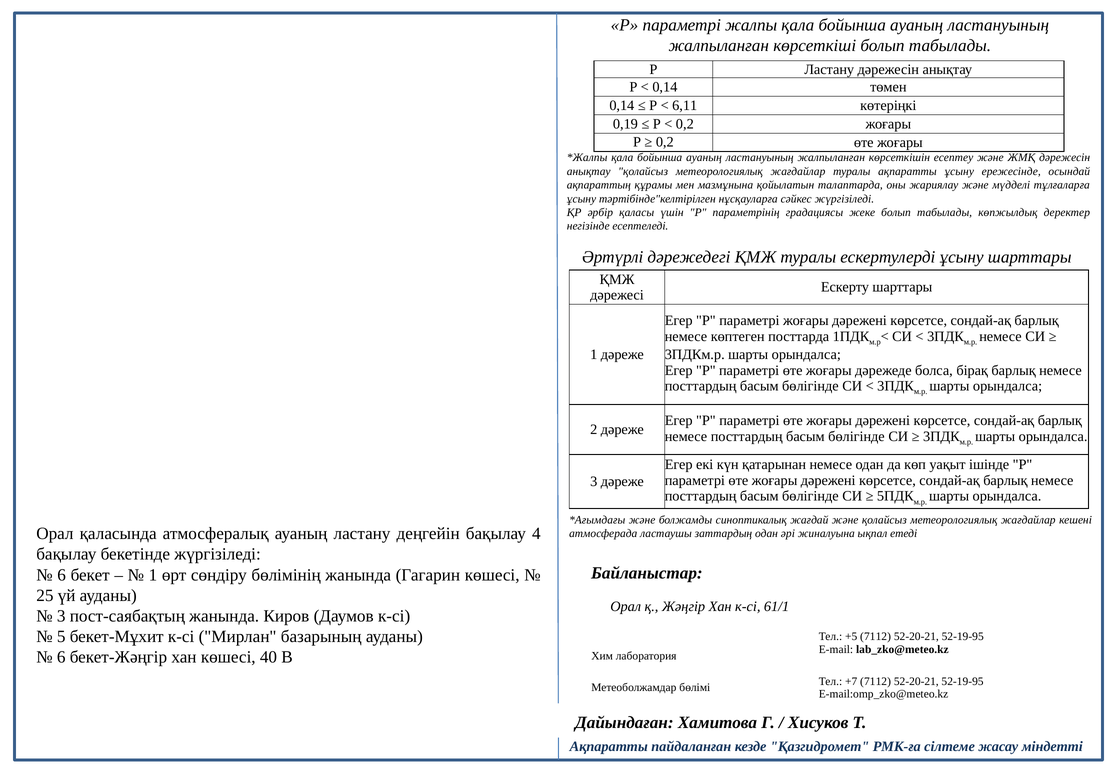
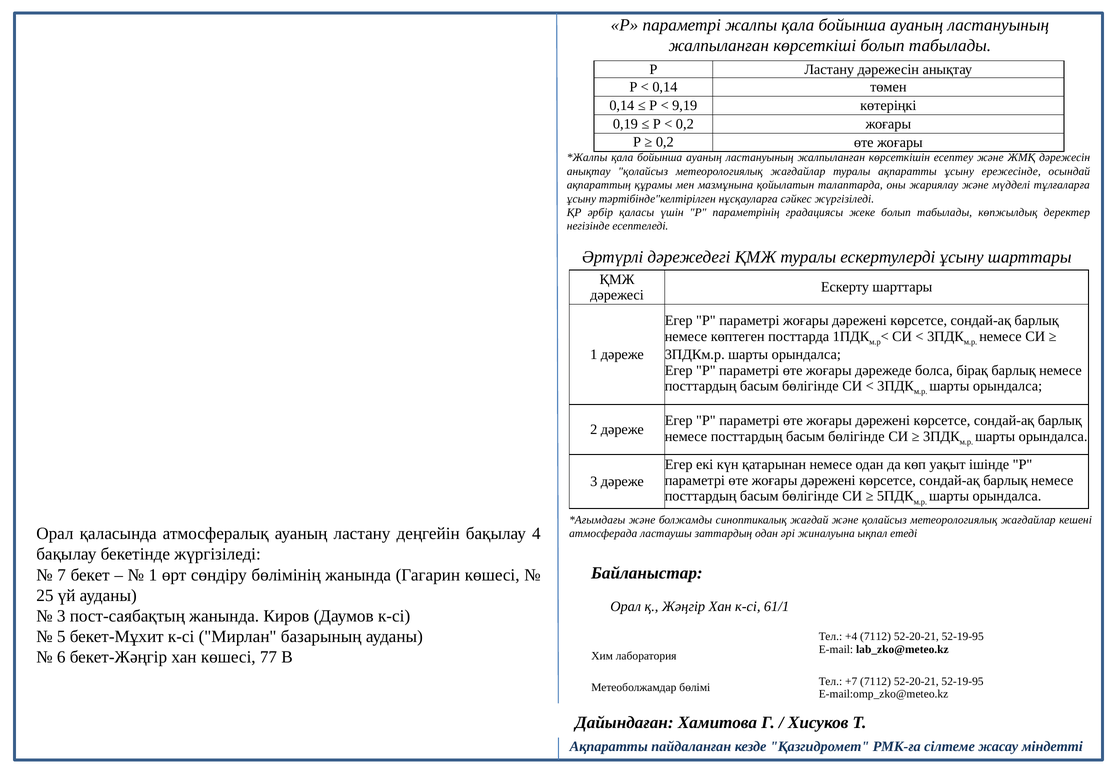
6,11: 6,11 -> 9,19
6 at (62, 575): 6 -> 7
+5: +5 -> +4
40: 40 -> 77
